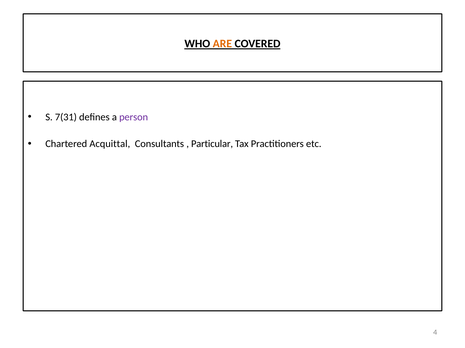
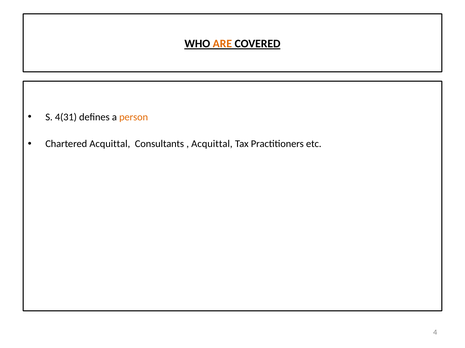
7(31: 7(31 -> 4(31
person colour: purple -> orange
Particular at (212, 144): Particular -> Acquittal
